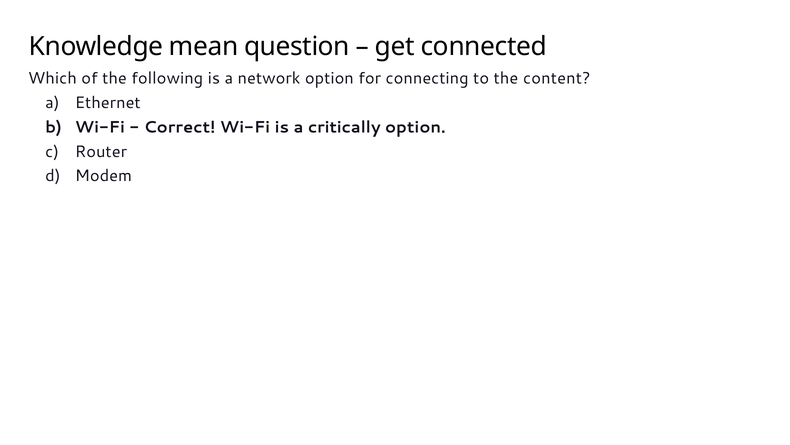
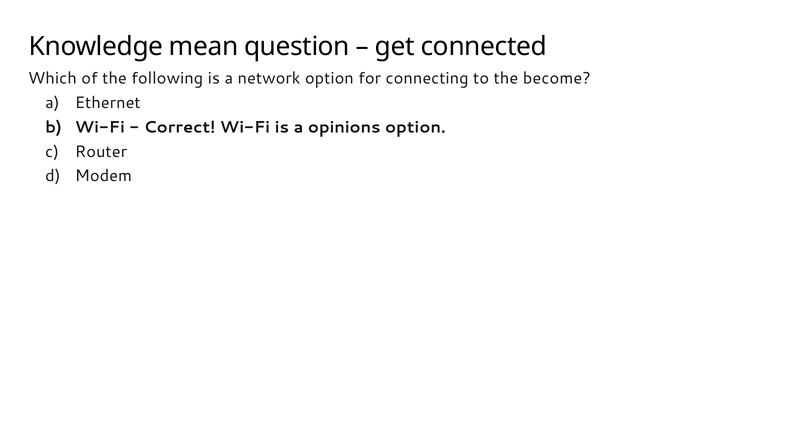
content: content -> become
critically: critically -> opinions
